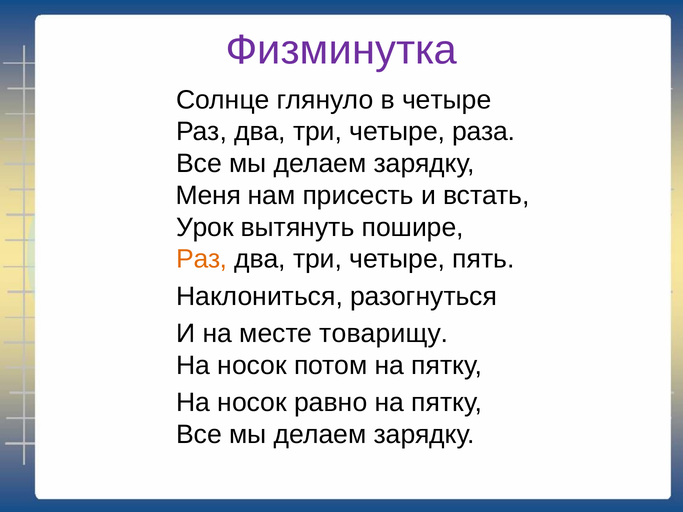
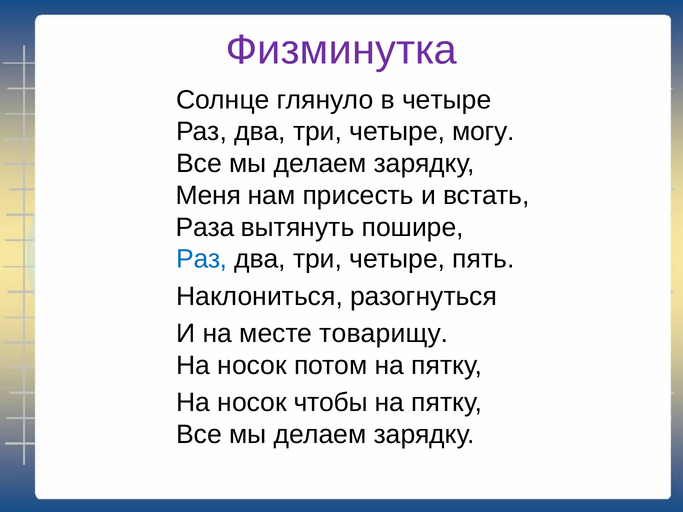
раза: раза -> могу
Урок: Урок -> Раза
Раз at (202, 259) colour: orange -> blue
равно: равно -> чтобы
